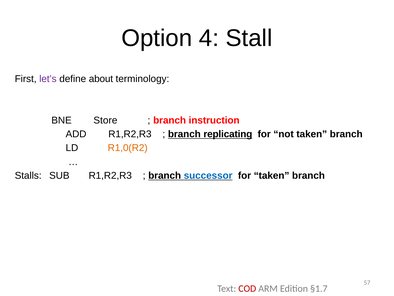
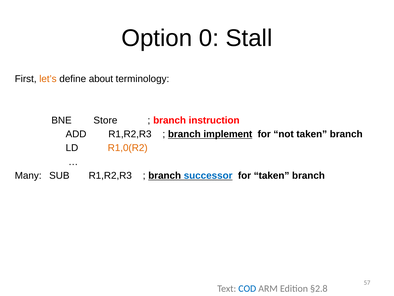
4: 4 -> 0
let’s colour: purple -> orange
replicating: replicating -> implement
Stalls: Stalls -> Many
COD colour: red -> blue
§1.7: §1.7 -> §2.8
